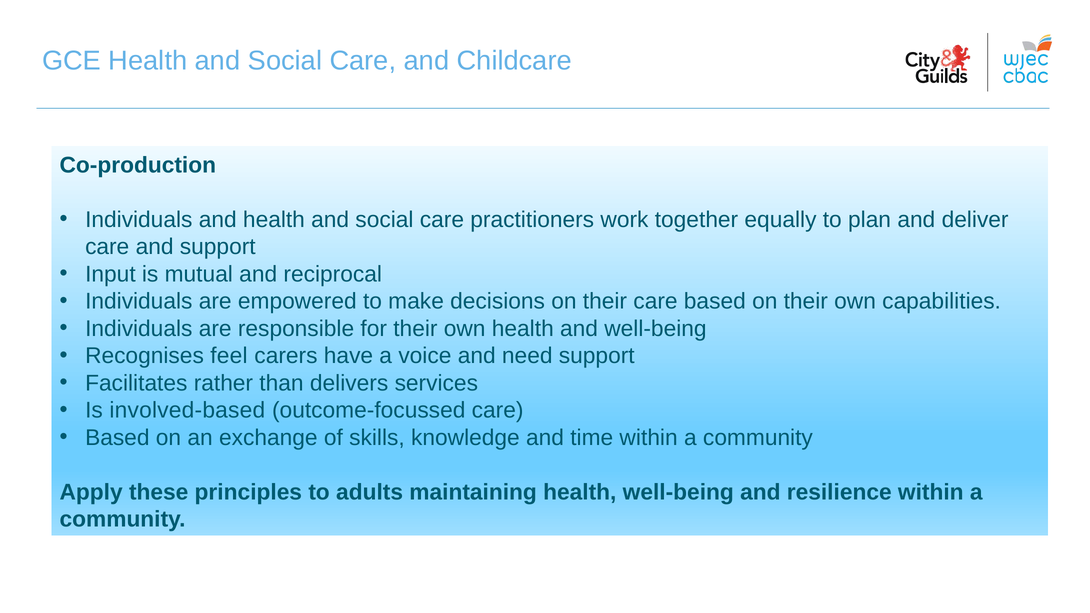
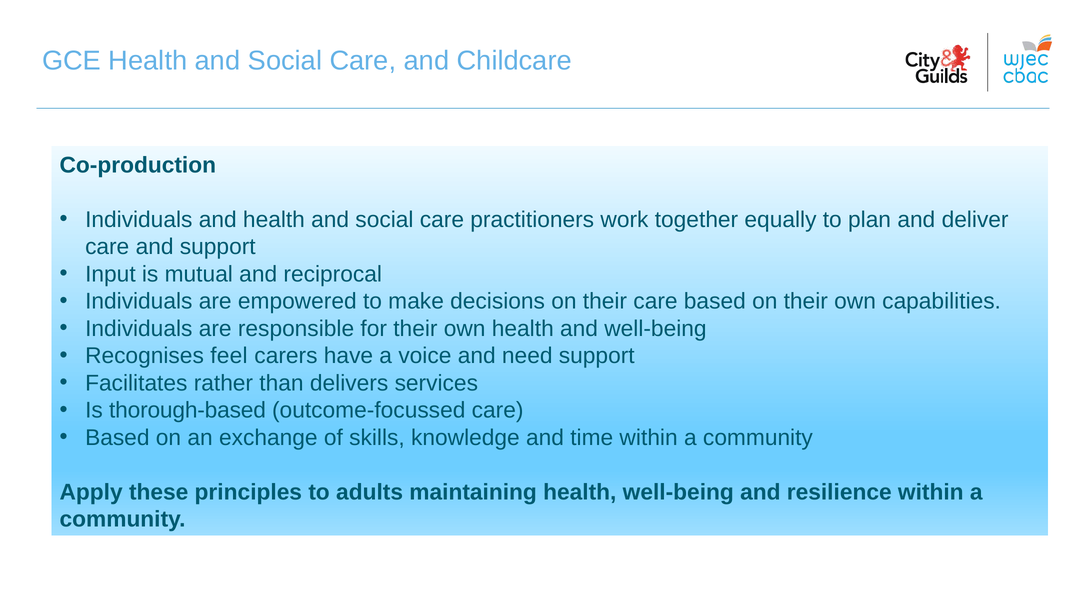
involved-based: involved-based -> thorough-based
